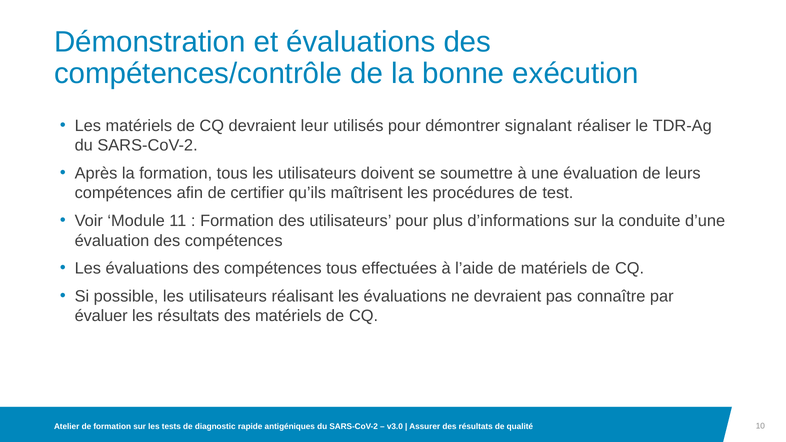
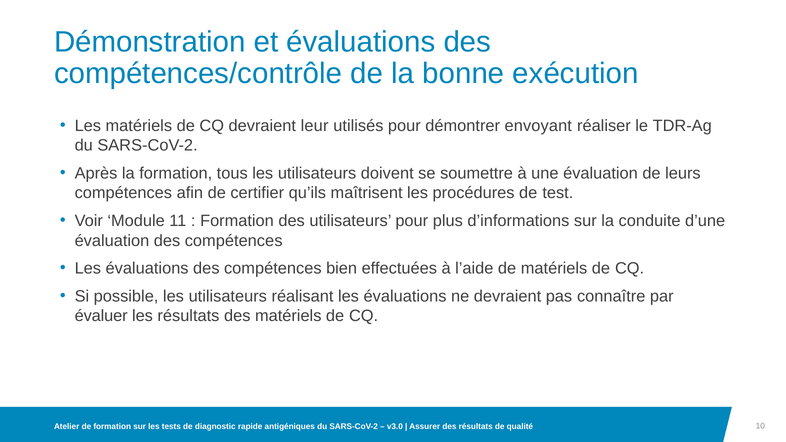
signalant: signalant -> envoyant
compétences tous: tous -> bien
